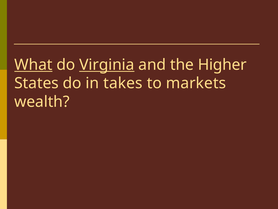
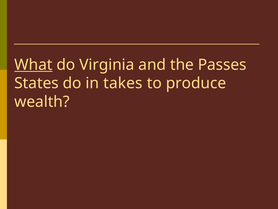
Virginia underline: present -> none
Higher: Higher -> Passes
markets: markets -> produce
